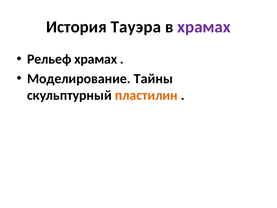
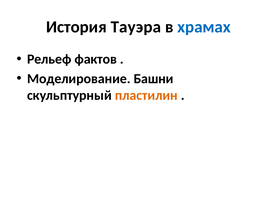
храмах at (204, 27) colour: purple -> blue
Рельеф храмах: храмах -> фактов
Тайны: Тайны -> Башни
